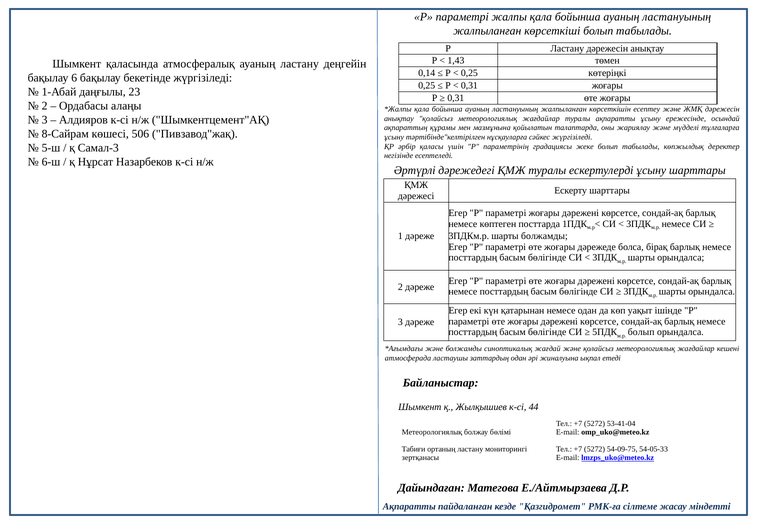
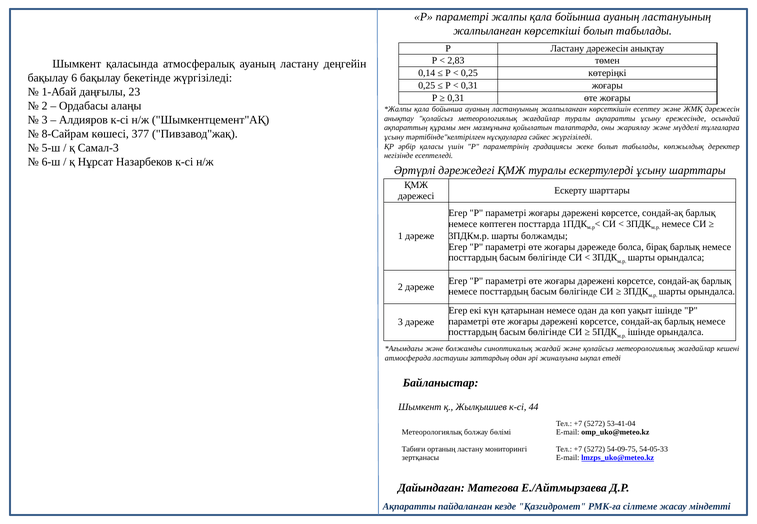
1,43: 1,43 -> 2,83
506: 506 -> 377
болып at (641, 332): болып -> ішінде
